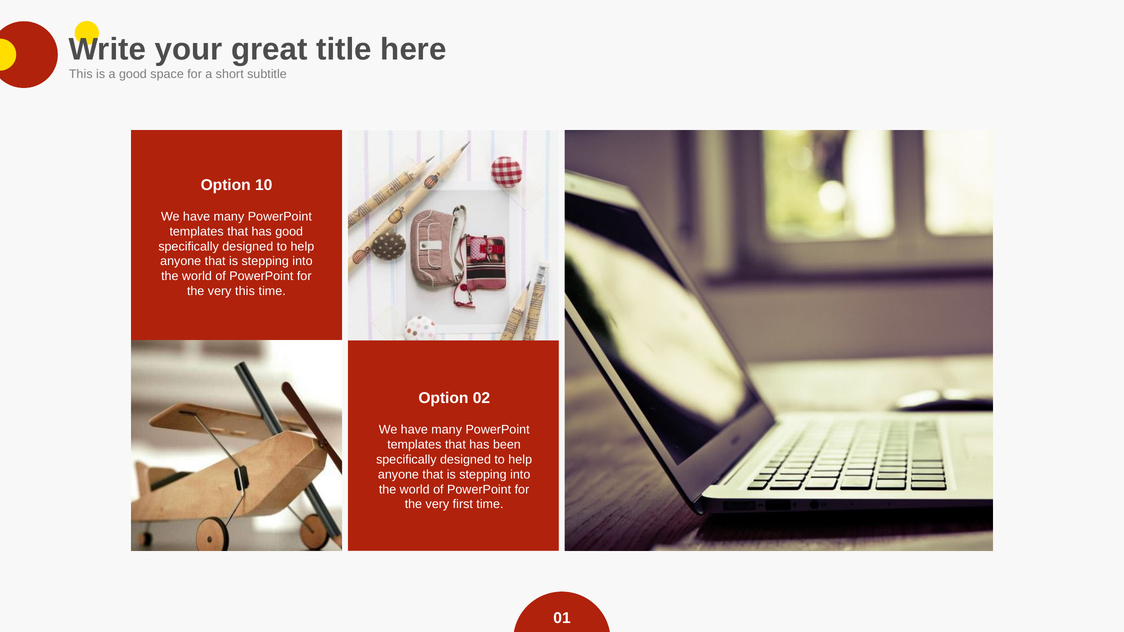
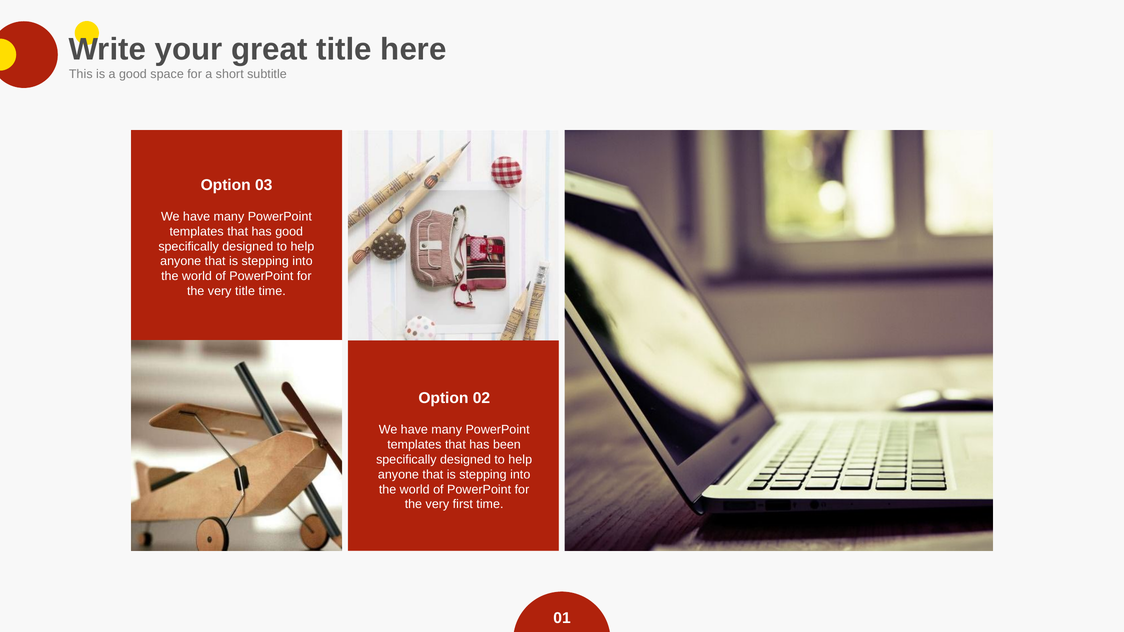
10: 10 -> 03
very this: this -> title
